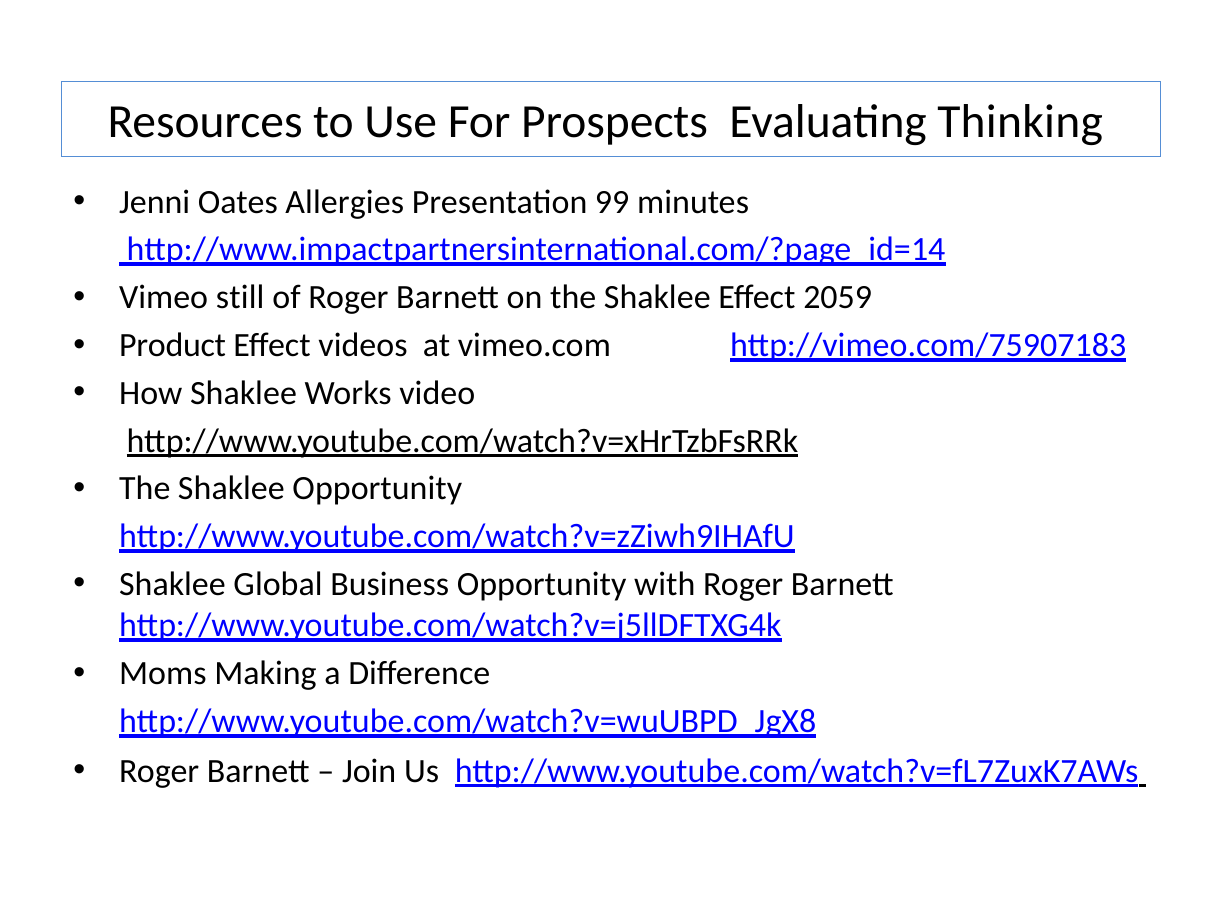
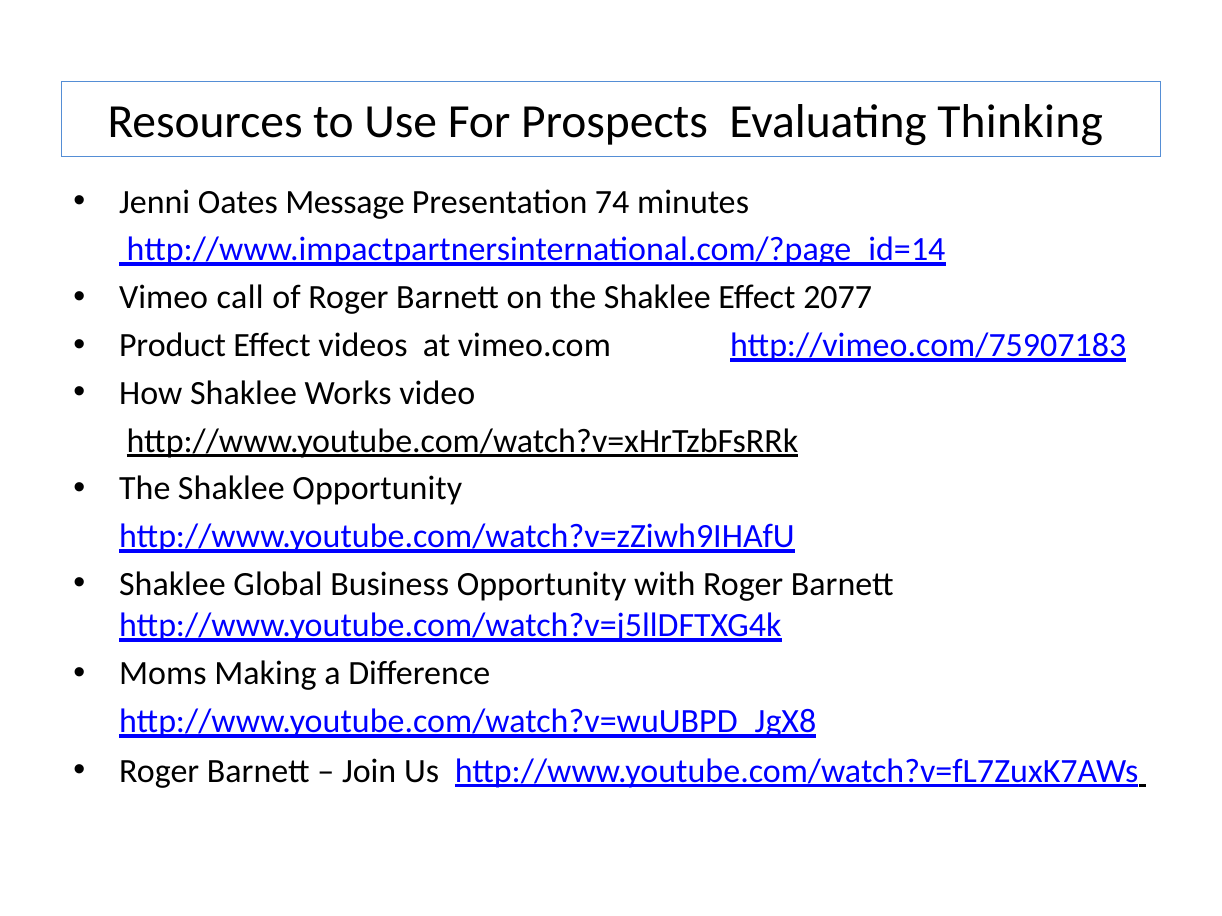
Allergies: Allergies -> Message
99: 99 -> 74
still: still -> call
2059: 2059 -> 2077
